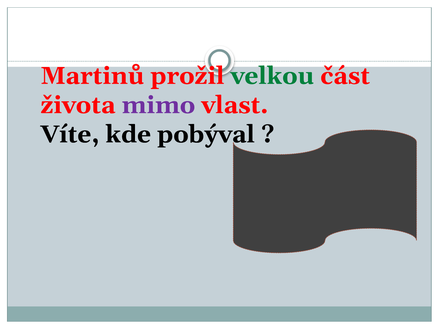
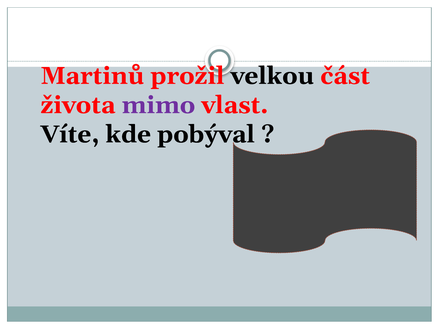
velkou colour: green -> black
